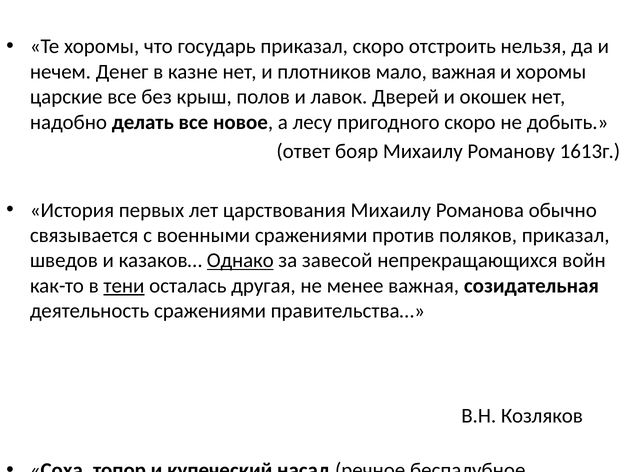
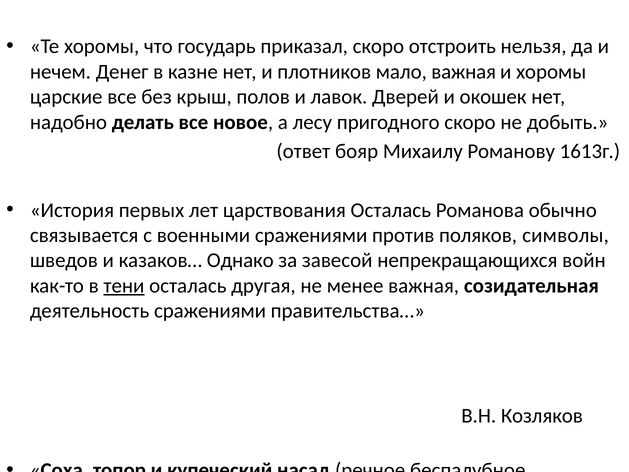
царствования Михаилу: Михаилу -> Осталась
поляков приказал: приказал -> символы
Однако underline: present -> none
